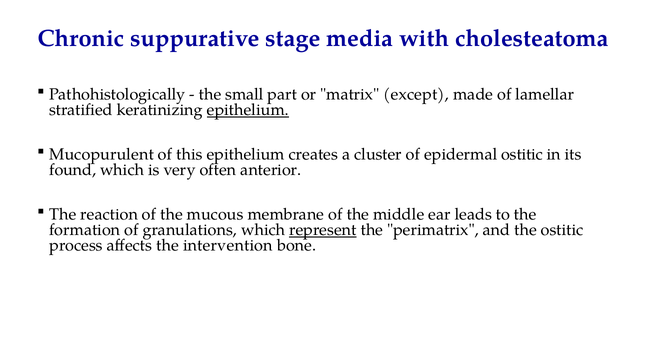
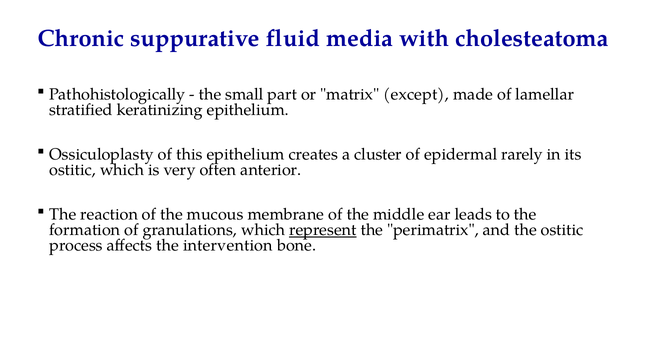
stage: stage -> fluid
epithelium at (248, 110) underline: present -> none
Mucopurulent: Mucopurulent -> Ossiculoplasty
epidermal ostitic: ostitic -> rarely
found at (73, 170): found -> ostitic
